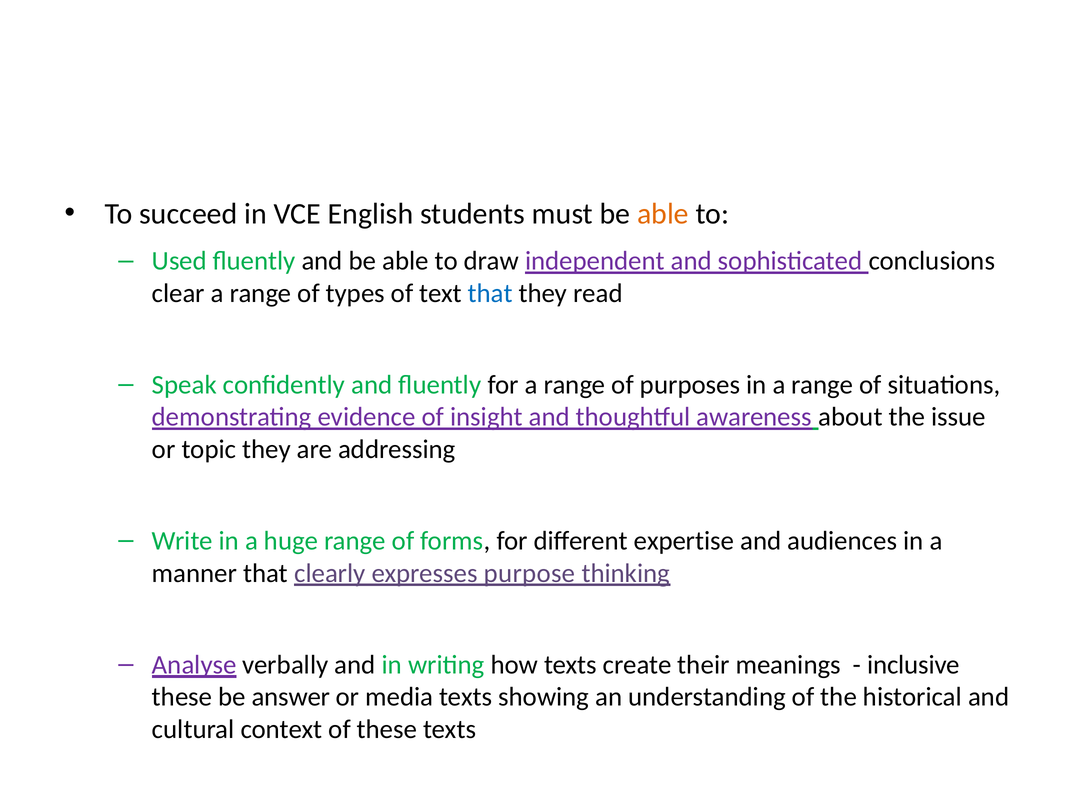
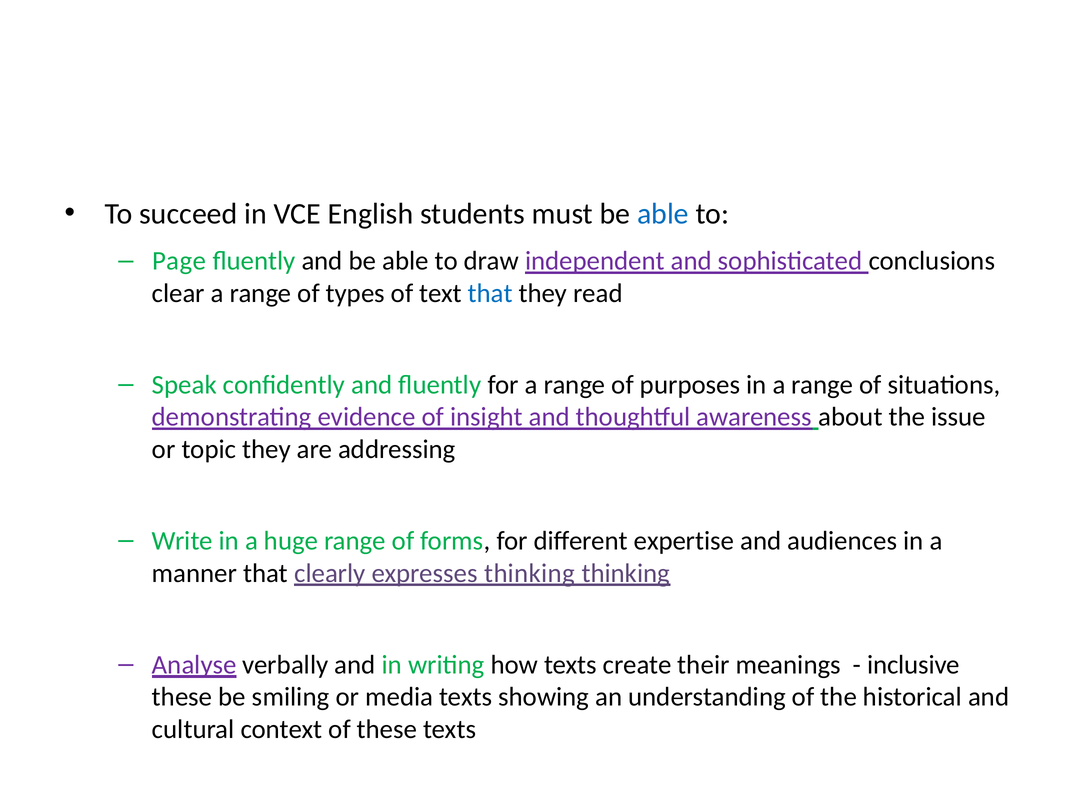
able at (663, 214) colour: orange -> blue
Used: Used -> Page
expresses purpose: purpose -> thinking
answer: answer -> smiling
